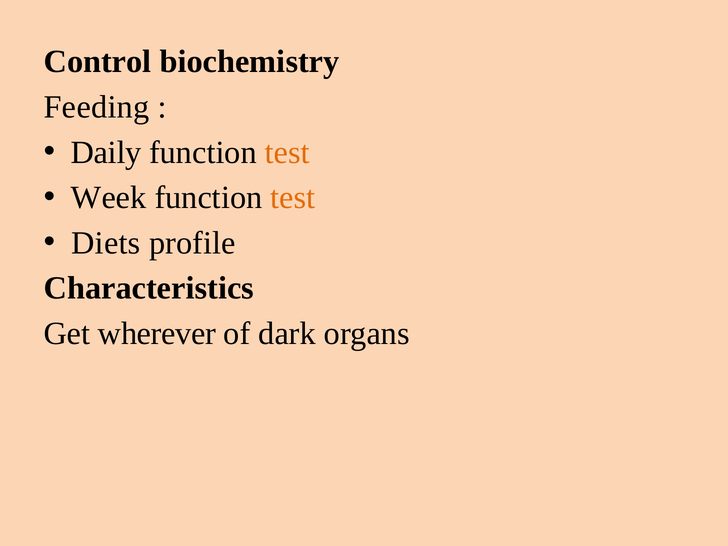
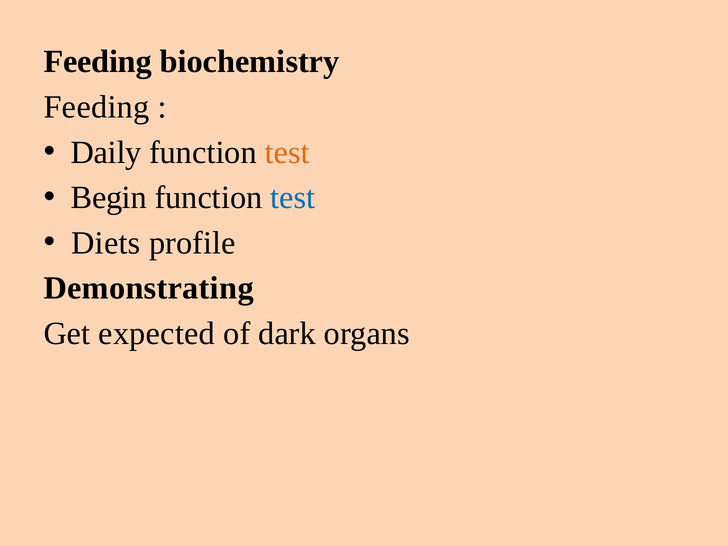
Control at (98, 62): Control -> Feeding
Week: Week -> Begin
test at (293, 198) colour: orange -> blue
Characteristics: Characteristics -> Demonstrating
wherever: wherever -> expected
